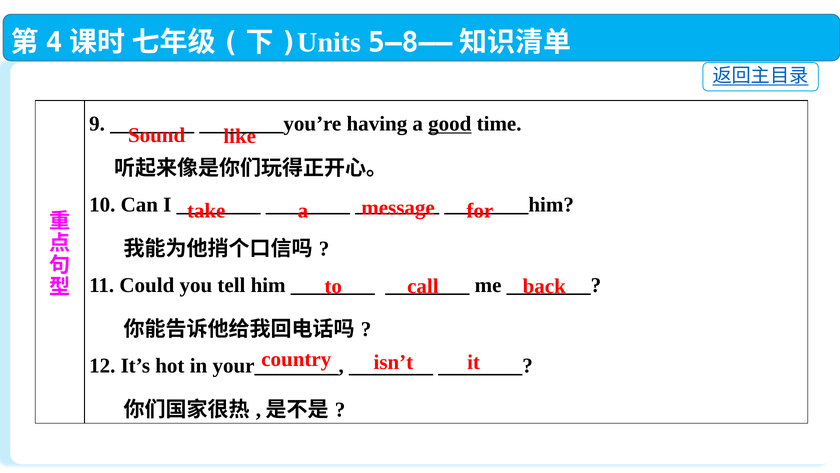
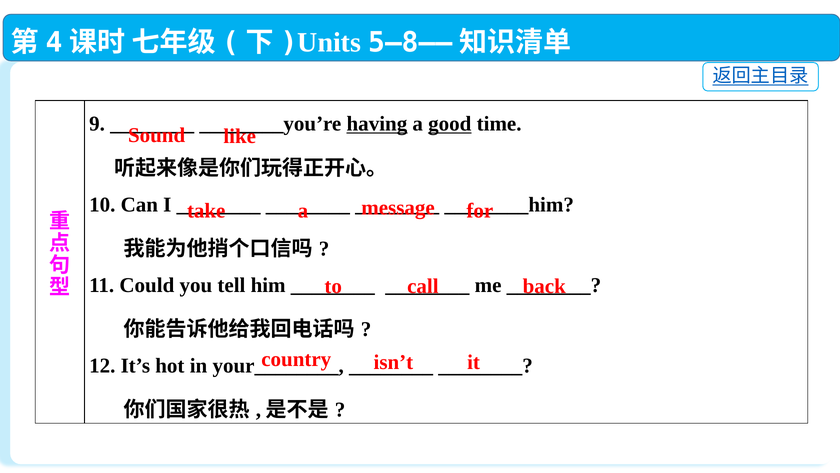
having underline: none -> present
